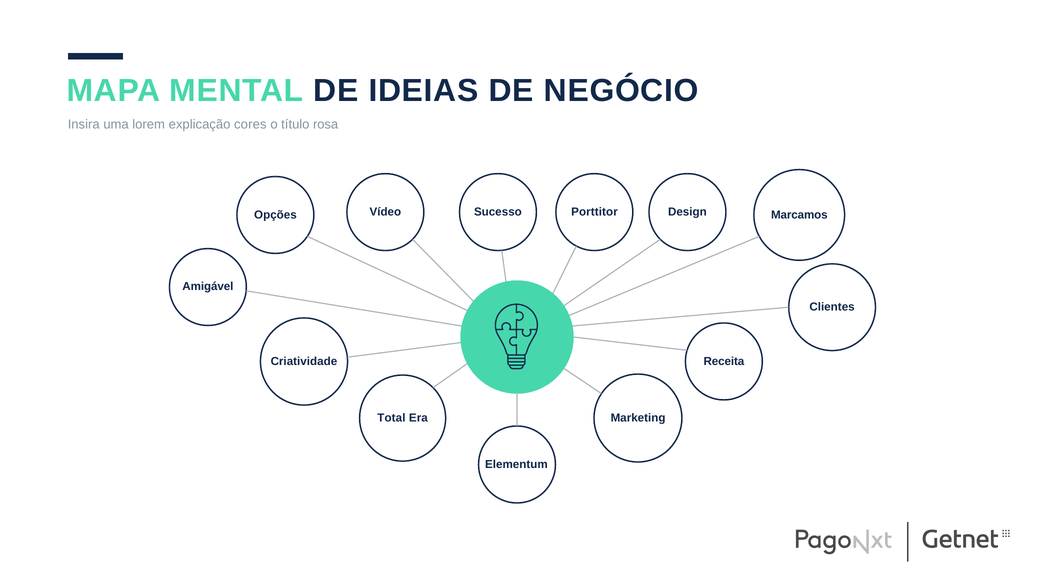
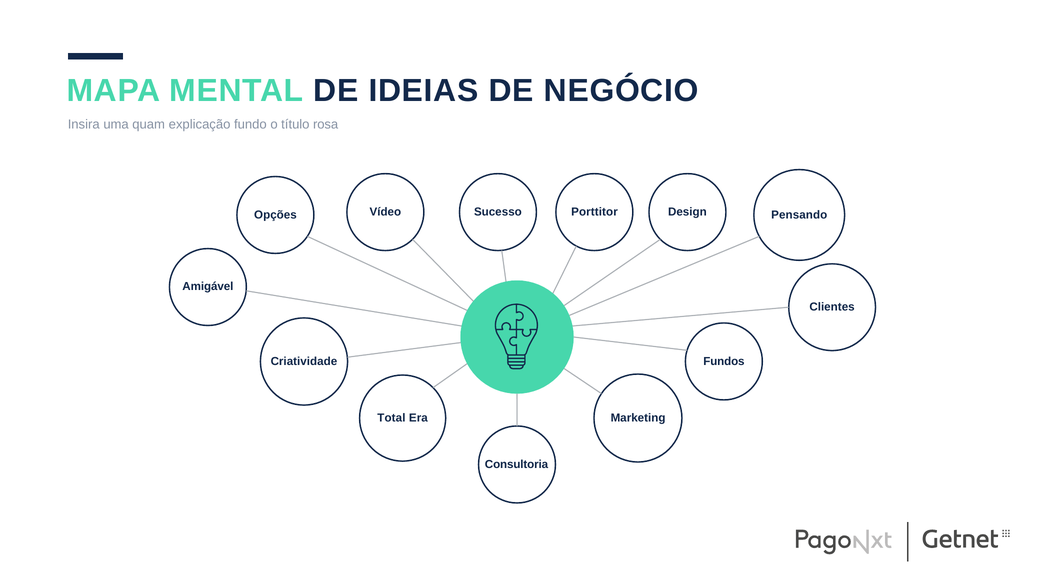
lorem: lorem -> quam
cores: cores -> fundo
Marcamos: Marcamos -> Pensando
Receita: Receita -> Fundos
Elementum: Elementum -> Consultoria
